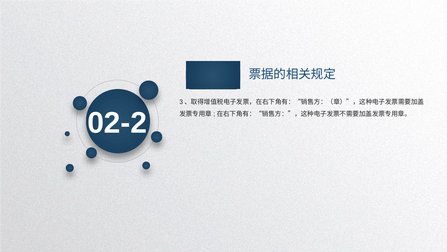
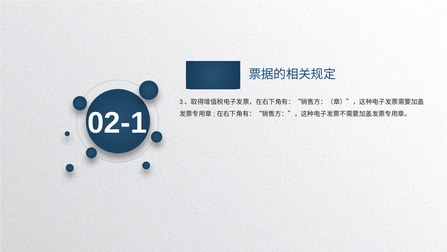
02-2: 02-2 -> 02-1
